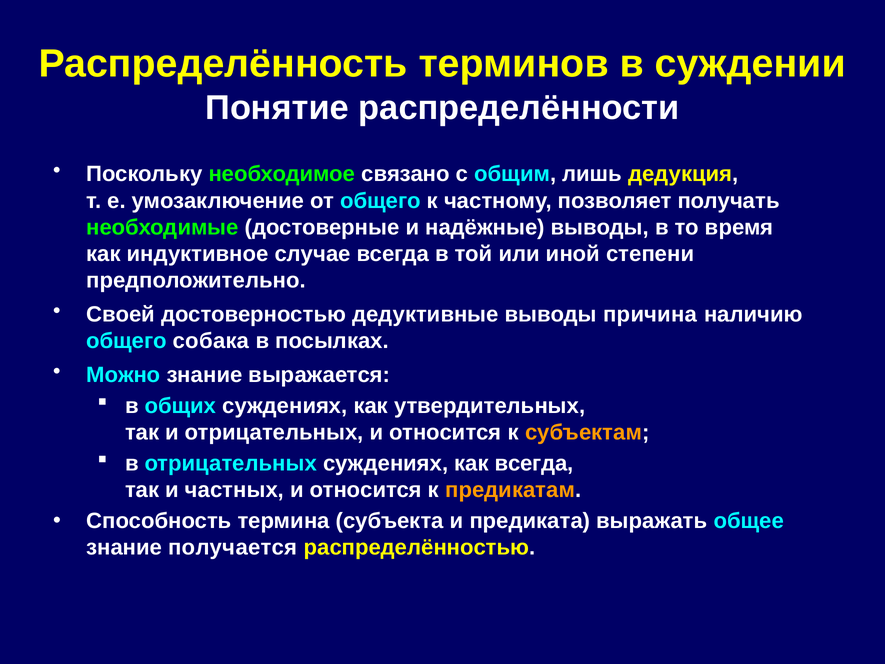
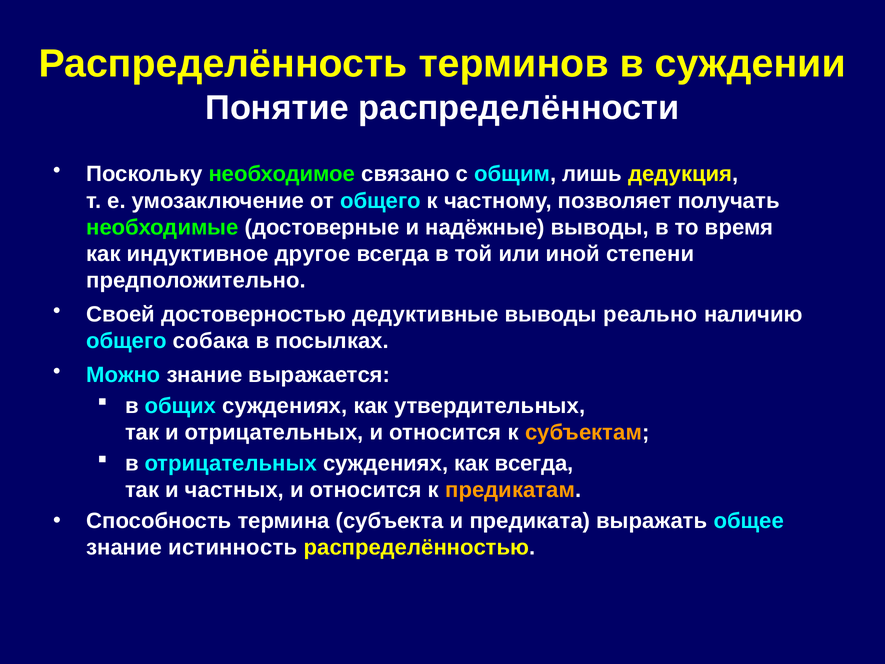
случае: случае -> другое
причина: причина -> реально
получается: получается -> истинность
